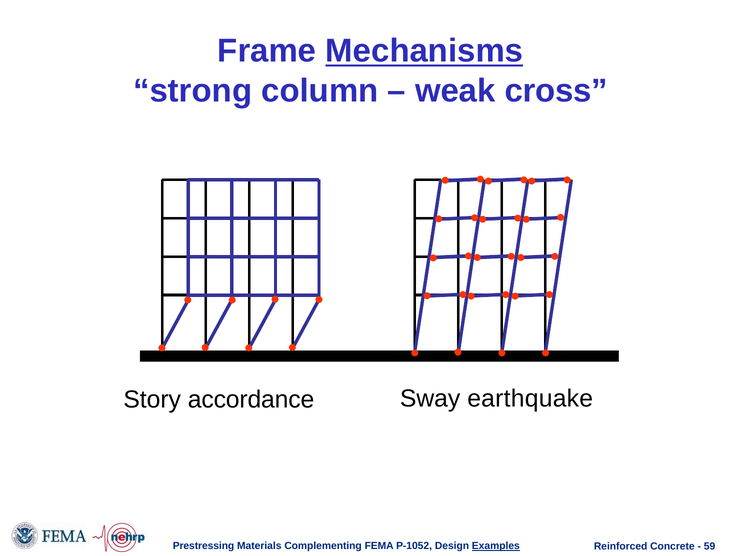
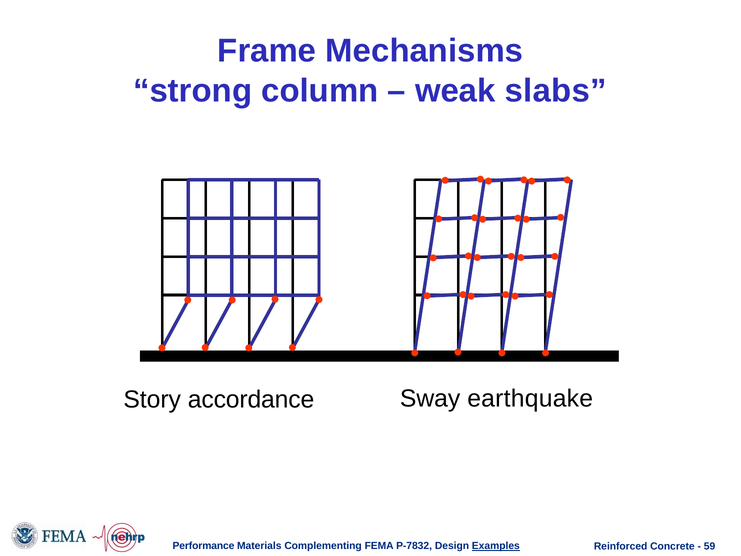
Mechanisms underline: present -> none
cross: cross -> slabs
Prestressing: Prestressing -> Performance
P-1052: P-1052 -> P-7832
